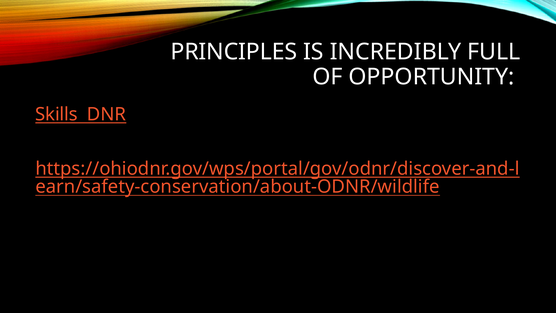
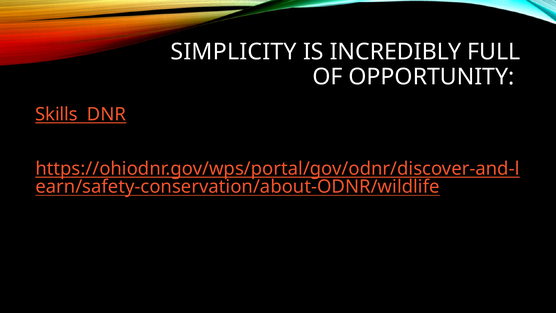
PRINCIPLES: PRINCIPLES -> SIMPLICITY
